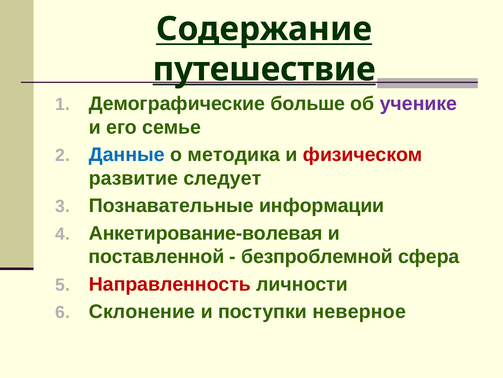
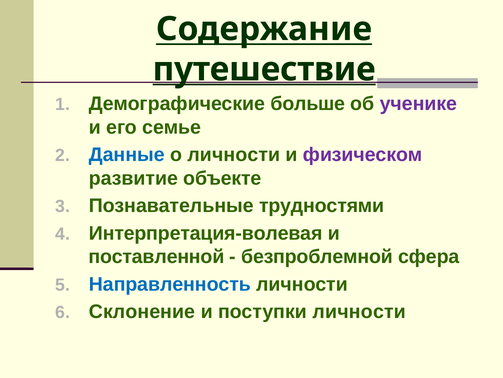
о методика: методика -> личности
физическом colour: red -> purple
следует: следует -> объекте
информации: информации -> трудностями
Анкетирование-волевая: Анкетирование-волевая -> Интерпретация-волевая
Направленность colour: red -> blue
поступки неверное: неверное -> личности
